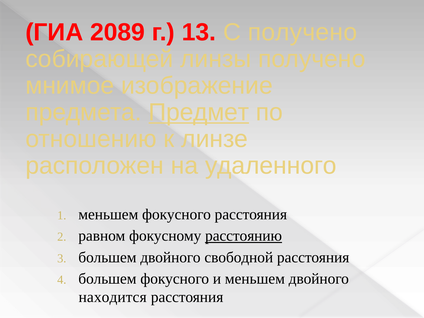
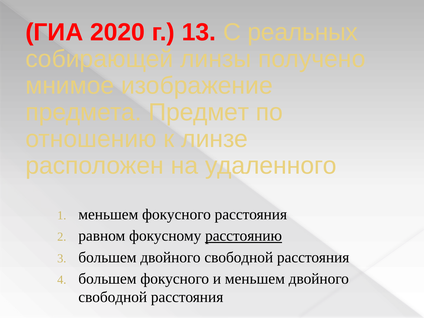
2089: 2089 -> 2020
С получено: получено -> реальных
Предмет underline: present -> none
находится at (113, 297): находится -> свободной
